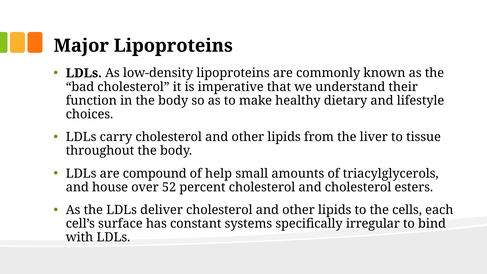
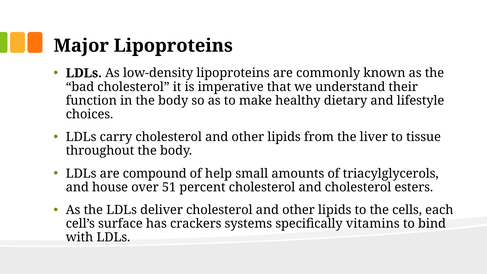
52: 52 -> 51
constant: constant -> crackers
irregular: irregular -> vitamins
